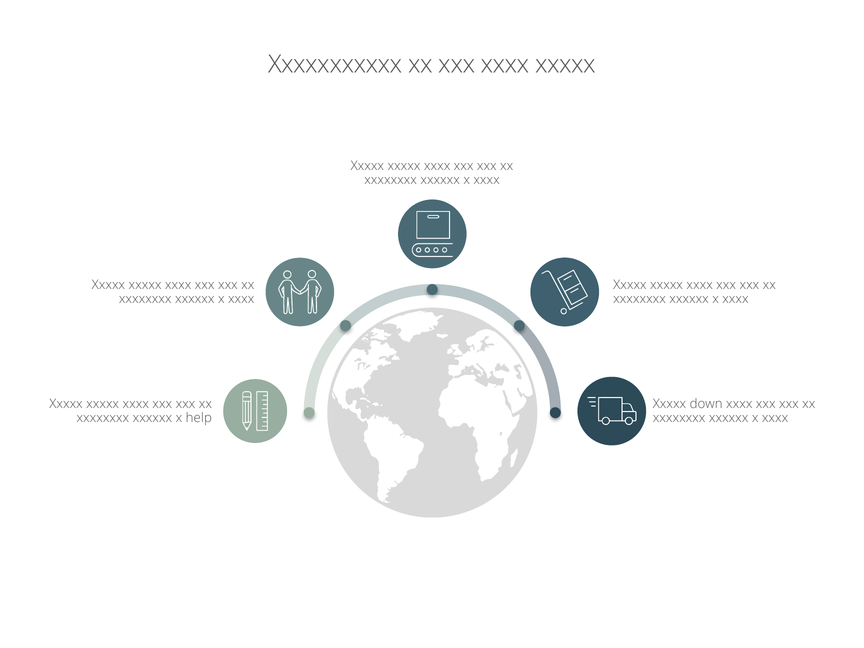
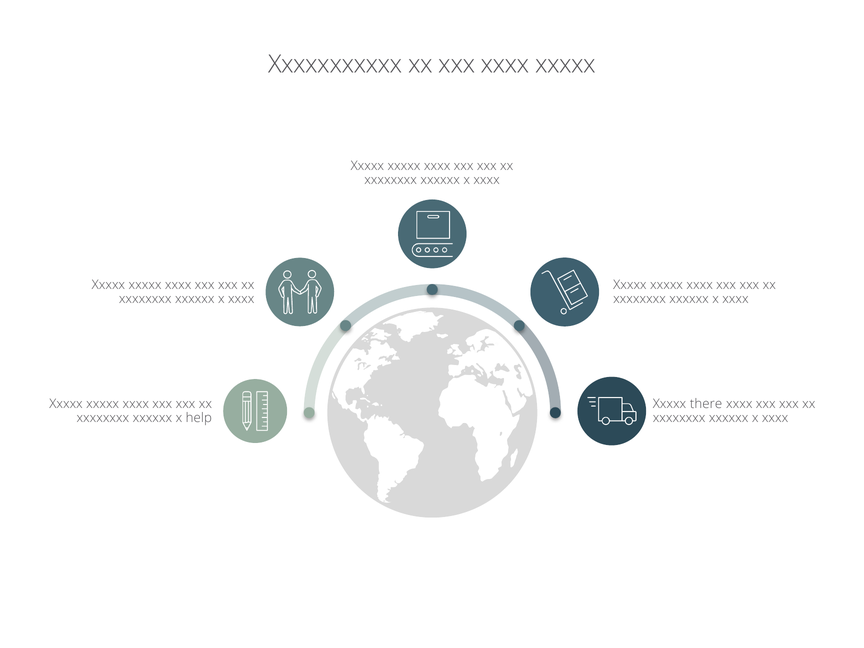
down: down -> there
